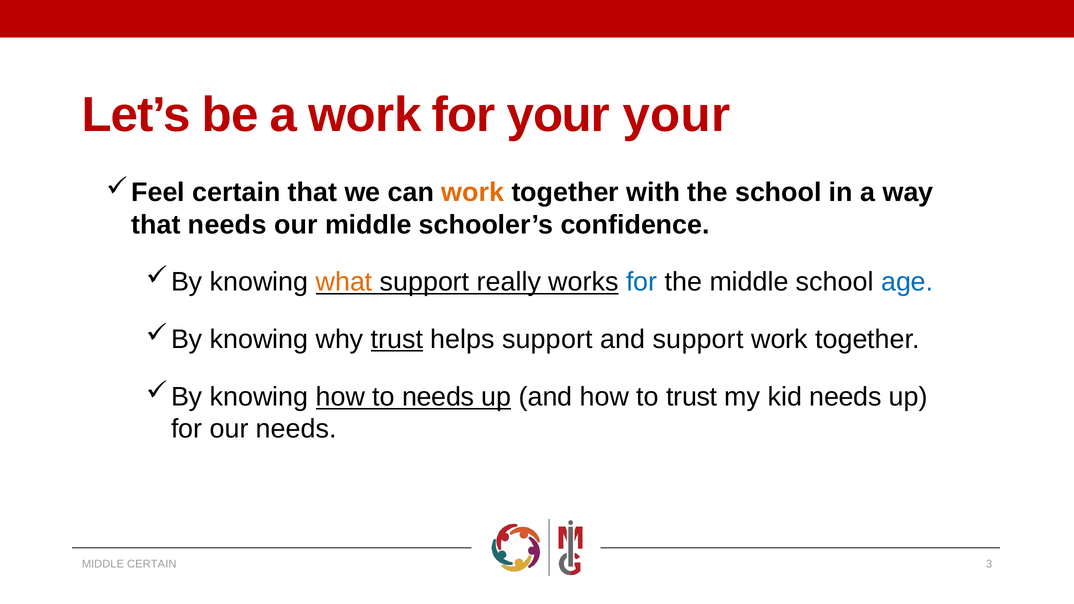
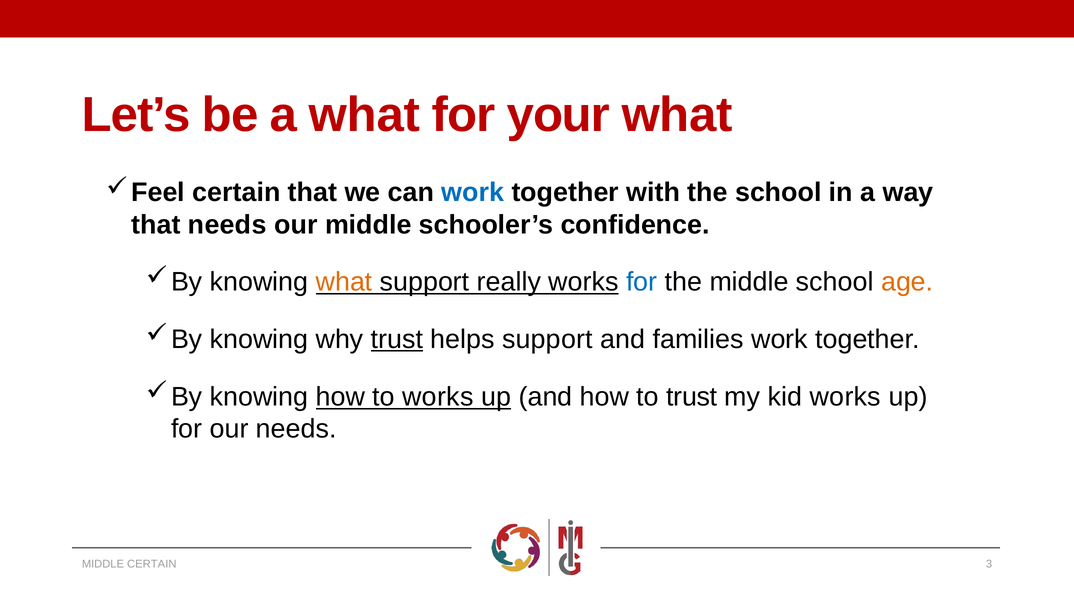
a work: work -> what
your your: your -> what
work at (473, 193) colour: orange -> blue
age colour: blue -> orange
and support: support -> families
to needs: needs -> works
kid needs: needs -> works
